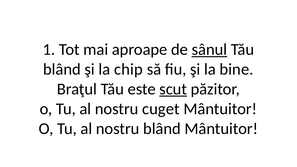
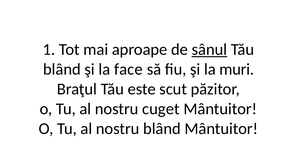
chip: chip -> face
bine: bine -> muri
scut underline: present -> none
